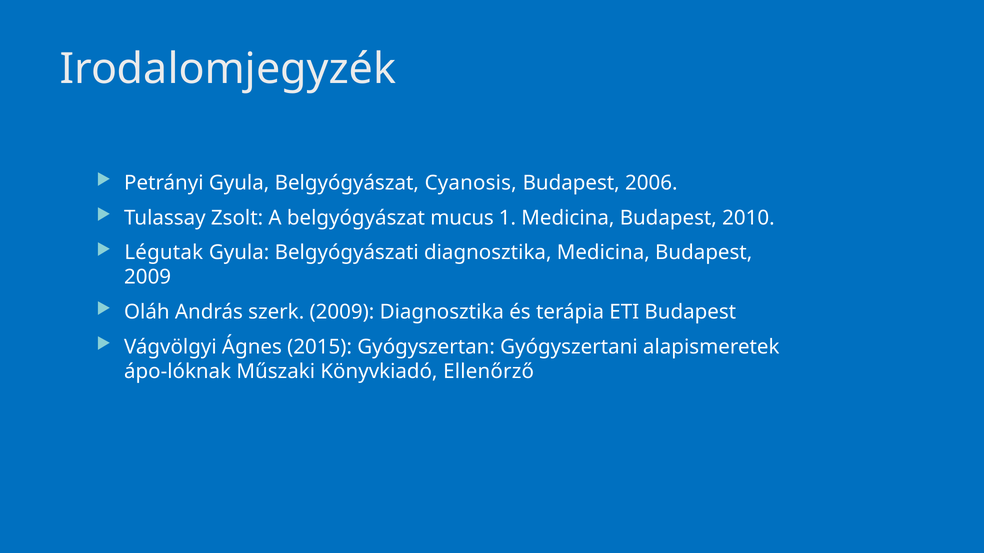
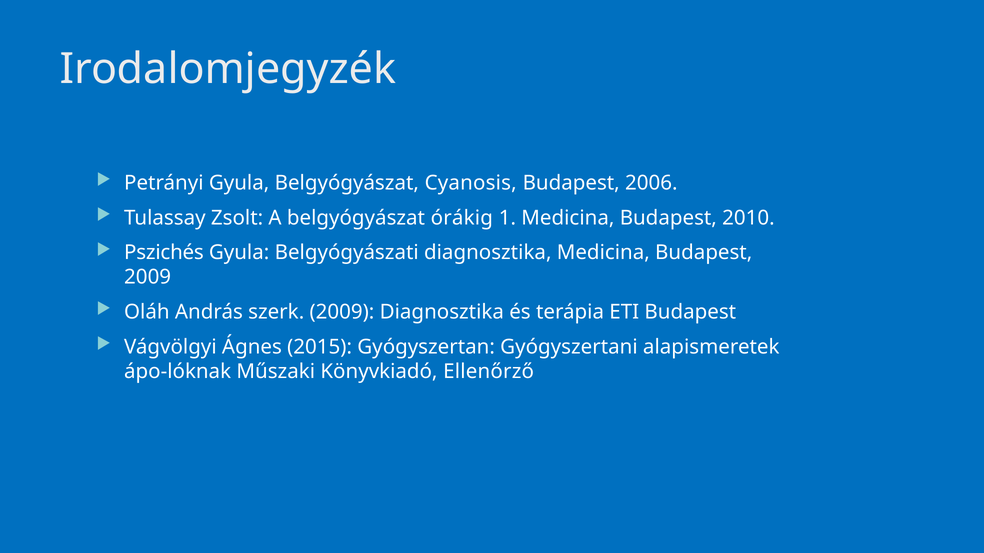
mucus: mucus -> órákig
Légutak: Légutak -> Pszichés
